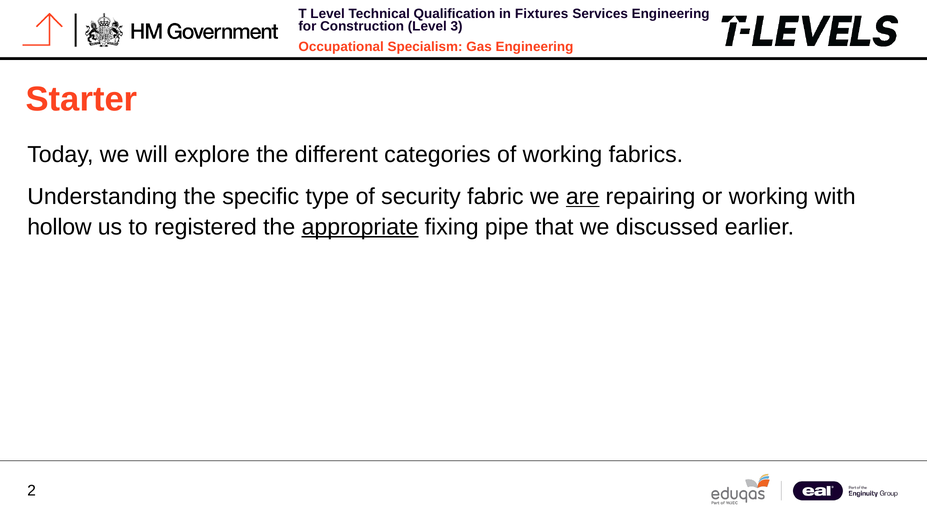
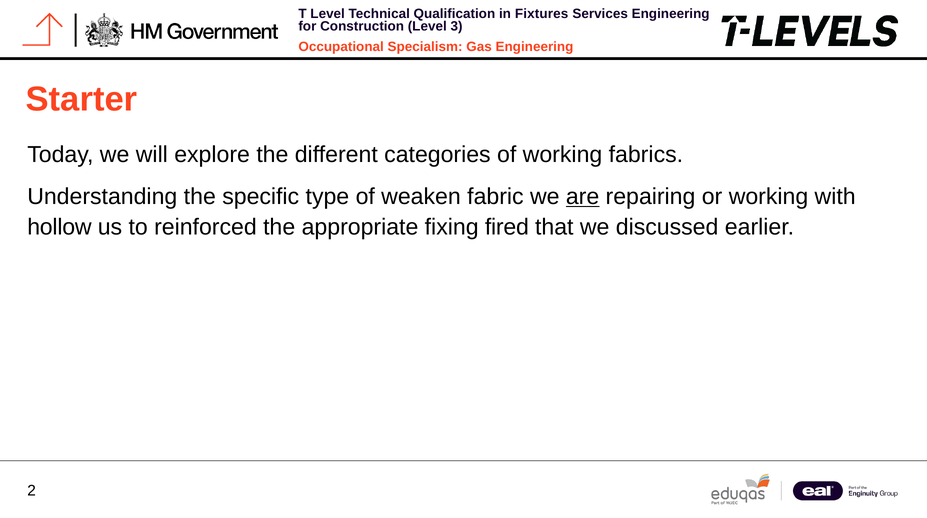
security: security -> weaken
registered: registered -> reinforced
appropriate underline: present -> none
pipe: pipe -> fired
